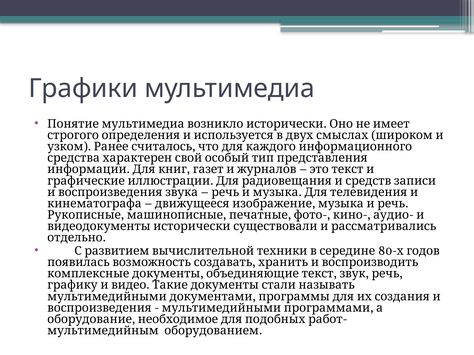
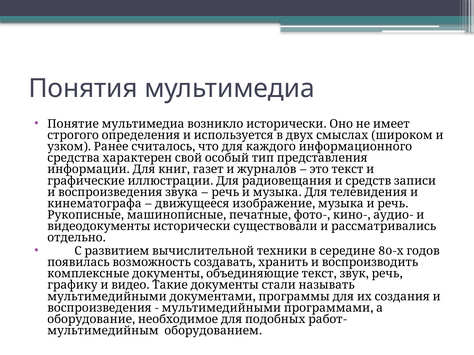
Графики: Графики -> Понятия
